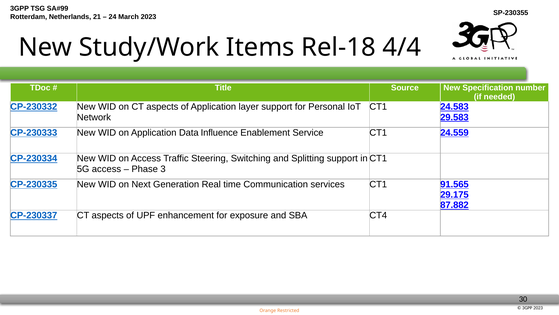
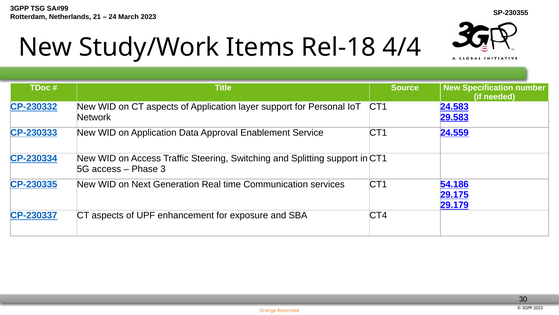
Influence: Influence -> Approval
91.565: 91.565 -> 54.186
87.882: 87.882 -> 29.179
